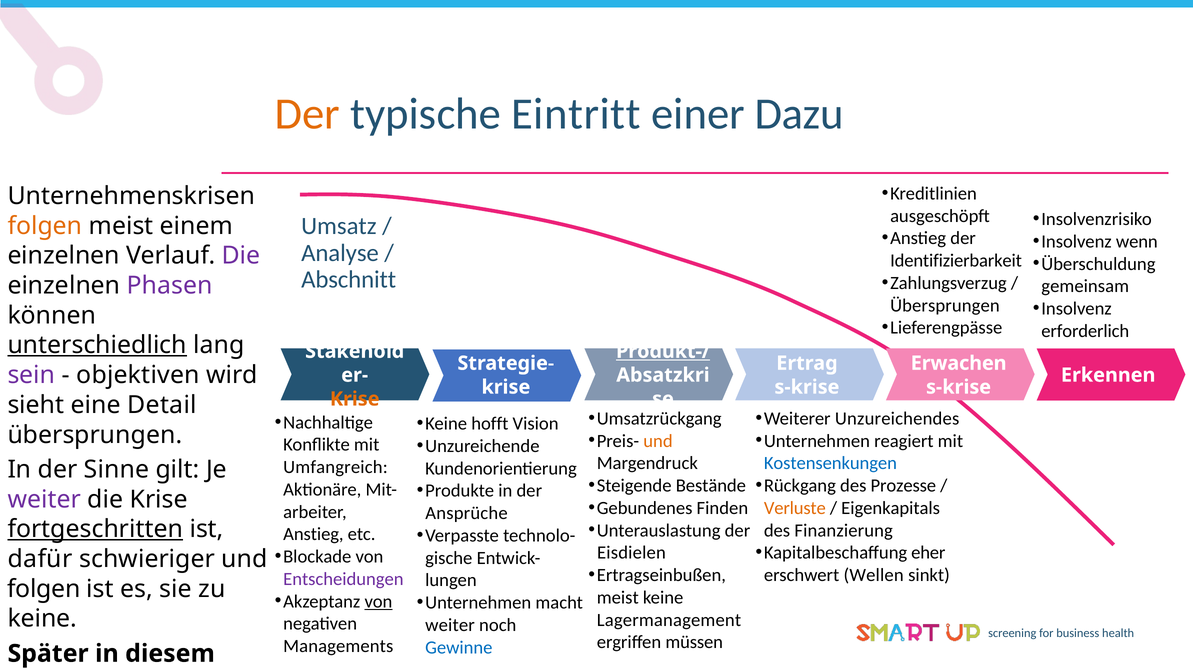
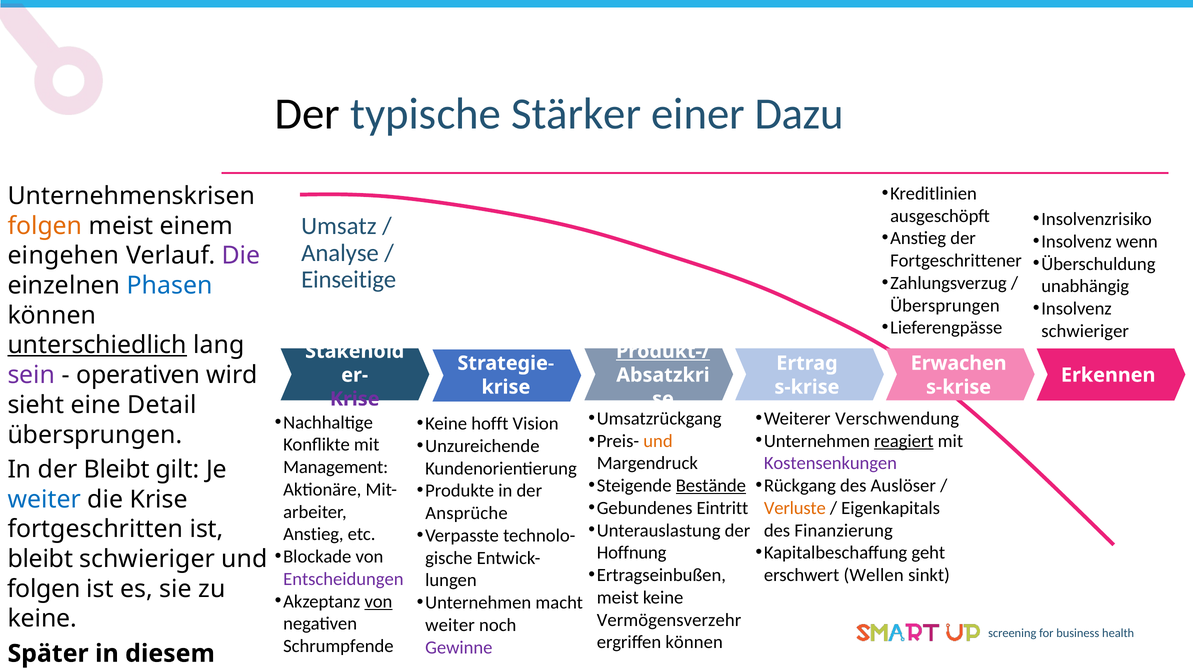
Der at (307, 114) colour: orange -> black
Eintritt: Eintritt -> Stärker
einzelnen at (64, 256): einzelnen -> eingehen
Identifizierbarkeit: Identifizierbarkeit -> Fortgeschrittener
Abschnitt: Abschnitt -> Einseitige
Phasen at (170, 286) colour: purple -> blue
gemeinsam: gemeinsam -> unabhängig
erforderlich at (1085, 331): erforderlich -> schwieriger
objektiven: objektiven -> operativen
Krise at (355, 399) colour: orange -> purple
Unzureichendes: Unzureichendes -> Verschwendung
reagiert underline: none -> present
Kostensenkungen colour: blue -> purple
Umfangreich: Umfangreich -> Management
der Sinne: Sinne -> Bleibt
Bestände underline: none -> present
Prozesse: Prozesse -> Auslöser
weiter at (44, 499) colour: purple -> blue
Finden: Finden -> Eintritt
fortgeschritten underline: present -> none
eher: eher -> geht
Eisdielen: Eisdielen -> Hoffnung
dafür at (40, 559): dafür -> bleibt
Lagermanagement: Lagermanagement -> Vermögensverzehr
ergriffen müssen: müssen -> können
Managements: Managements -> Schrumpfende
Gewinne colour: blue -> purple
